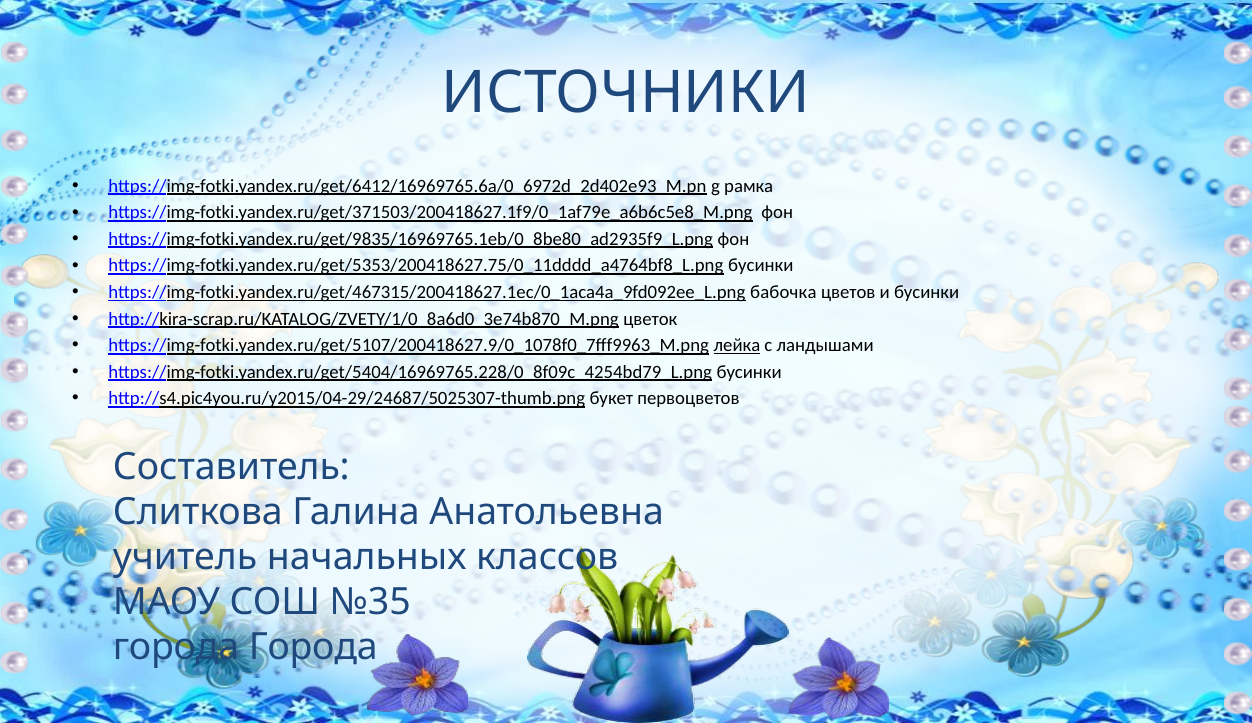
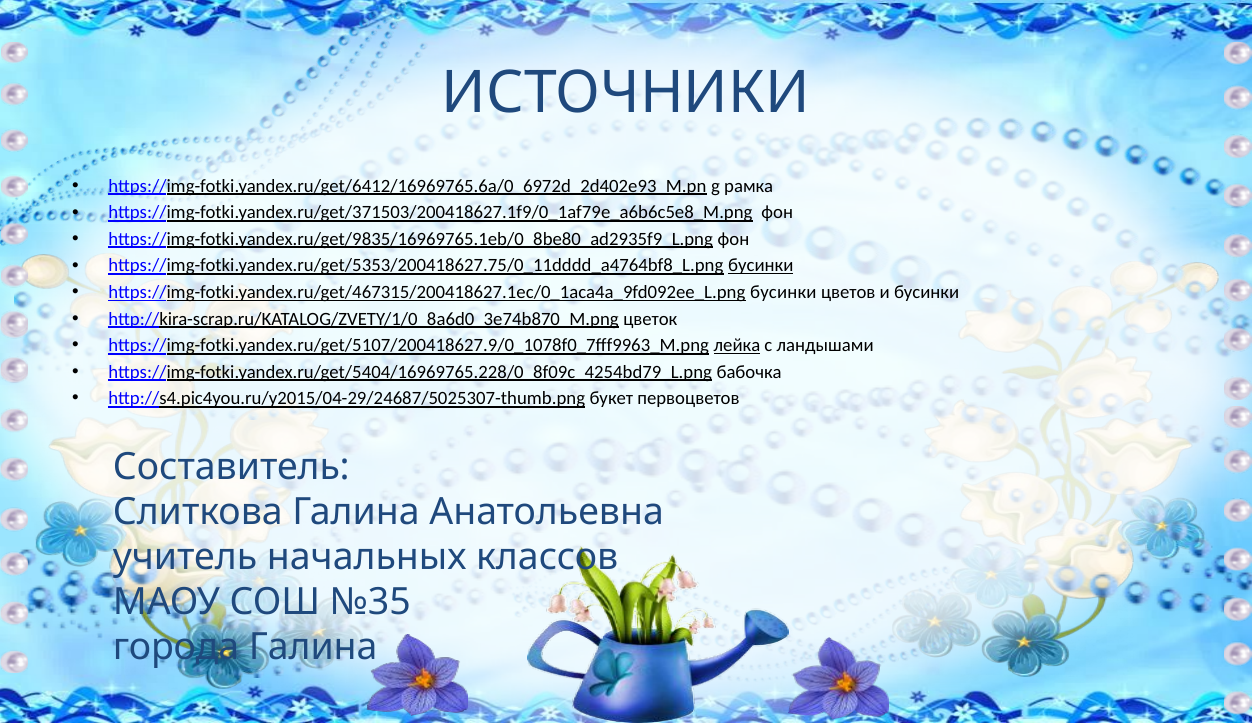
бусинки at (761, 266) underline: none -> present
https://img-fotki.yandex.ru/get/467315/200418627.1ec/0_1aca4a_9fd092ee_L.png бабочка: бабочка -> бусинки
https://img-fotki.yandex.ru/get/5404/16969765.228/0_8f09c_4254bd79_L.png бусинки: бусинки -> бабочка
города Города: Города -> Галина
